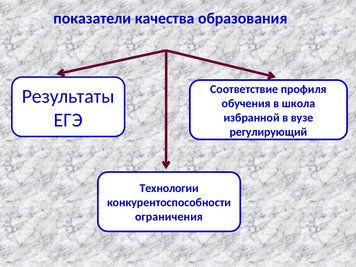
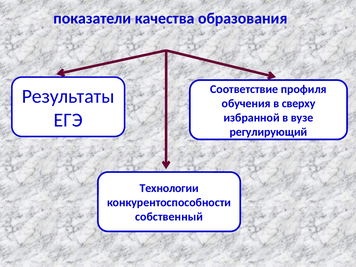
школа: школа -> сверху
ограничения: ограничения -> собственный
